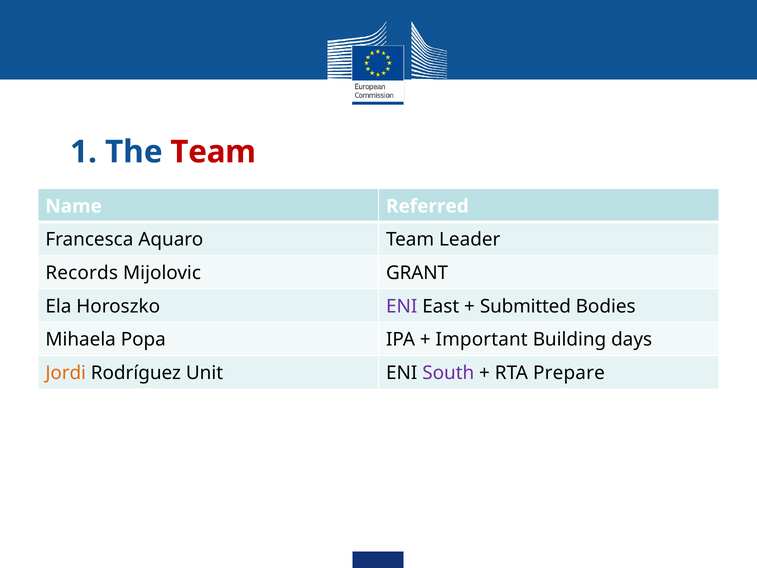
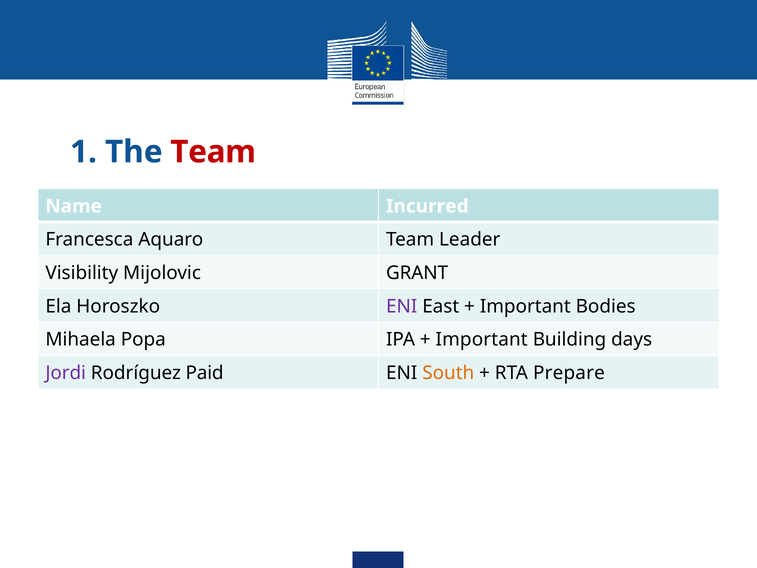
Referred: Referred -> Incurred
Records: Records -> Visibility
Submitted at (525, 306): Submitted -> Important
Jordi colour: orange -> purple
Unit: Unit -> Paid
South colour: purple -> orange
